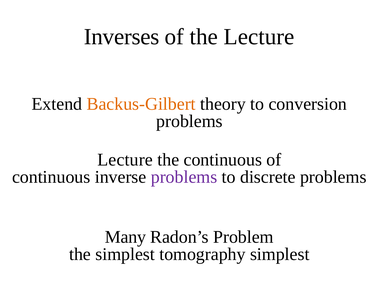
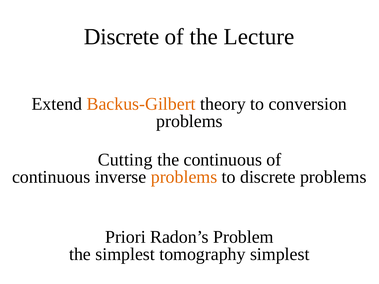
Inverses at (122, 37): Inverses -> Discrete
Lecture at (125, 160): Lecture -> Cutting
problems at (184, 177) colour: purple -> orange
Many: Many -> Priori
